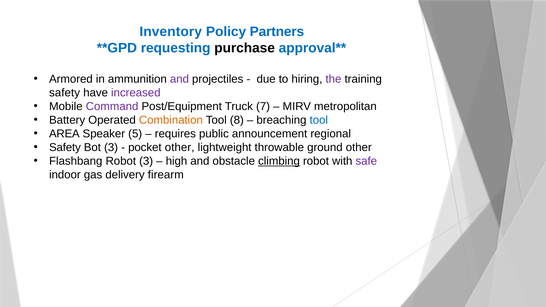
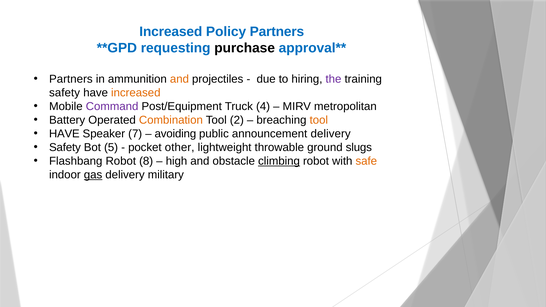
Inventory at (171, 32): Inventory -> Increased
Armored at (71, 79): Armored -> Partners
and at (179, 79) colour: purple -> orange
increased at (136, 93) colour: purple -> orange
7: 7 -> 4
8: 8 -> 2
tool at (319, 120) colour: blue -> orange
AREA at (64, 134): AREA -> HAVE
5: 5 -> 7
requires: requires -> avoiding
announcement regional: regional -> delivery
Bot 3: 3 -> 5
ground other: other -> slugs
Robot 3: 3 -> 8
safe colour: purple -> orange
gas underline: none -> present
firearm: firearm -> military
